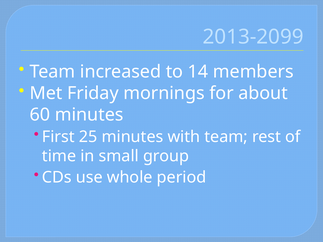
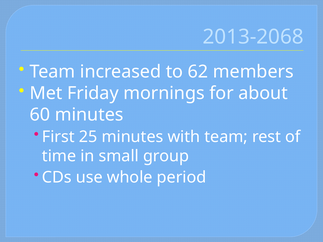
2013-2099: 2013-2099 -> 2013-2068
14: 14 -> 62
